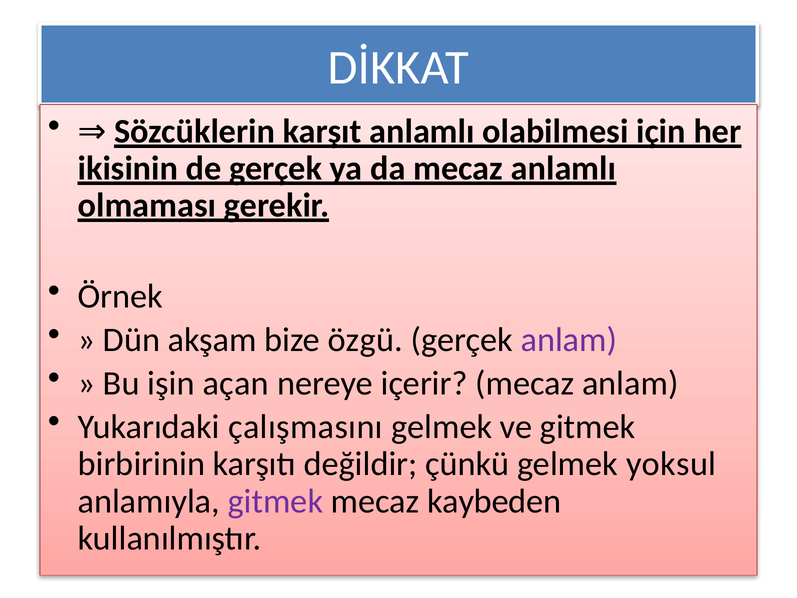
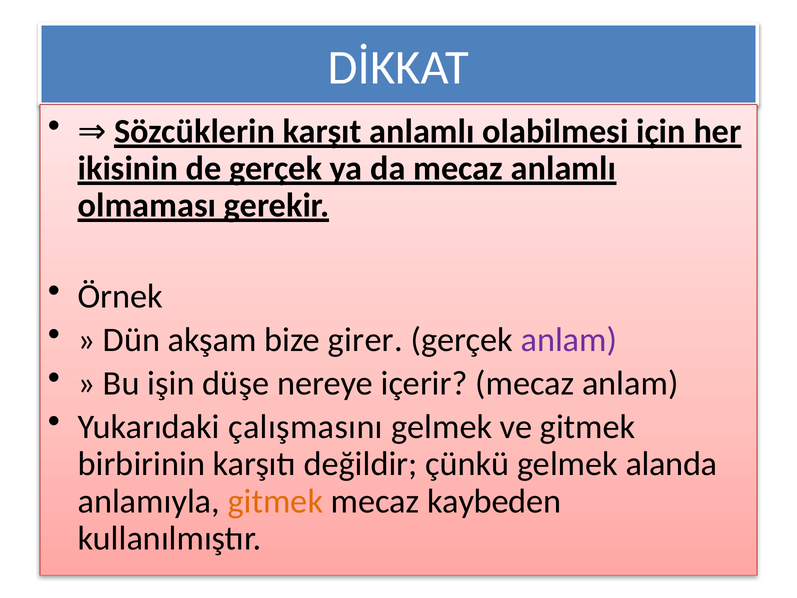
özgü: özgü -> girer
açan: açan -> düşe
yoksul: yoksul -> alanda
gitmek at (275, 501) colour: purple -> orange
